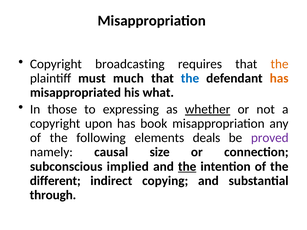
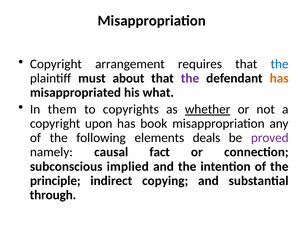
broadcasting: broadcasting -> arrangement
the at (280, 64) colour: orange -> blue
much: much -> about
the at (190, 78) colour: blue -> purple
those: those -> them
expressing: expressing -> copyrights
size: size -> fact
the at (187, 167) underline: present -> none
different: different -> principle
